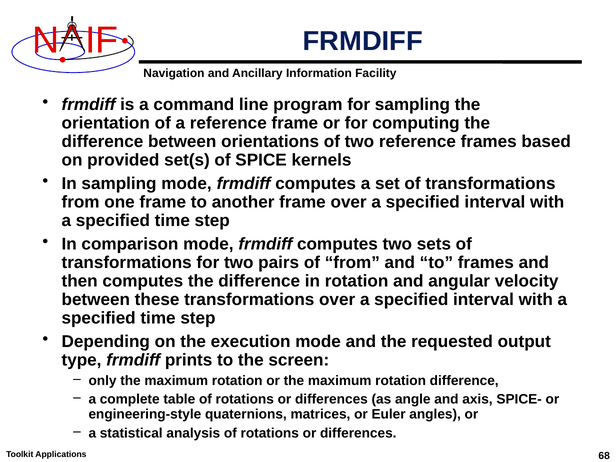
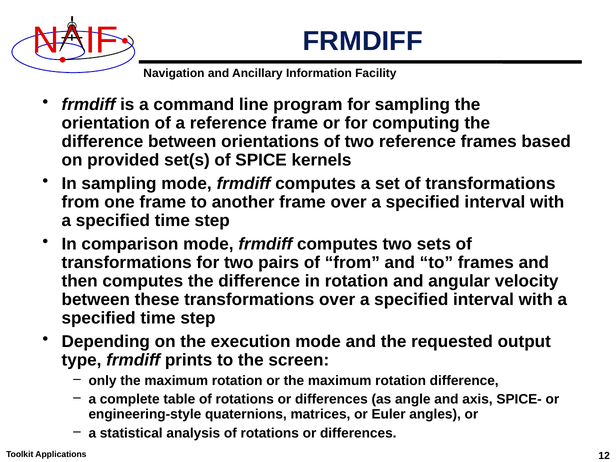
68: 68 -> 12
